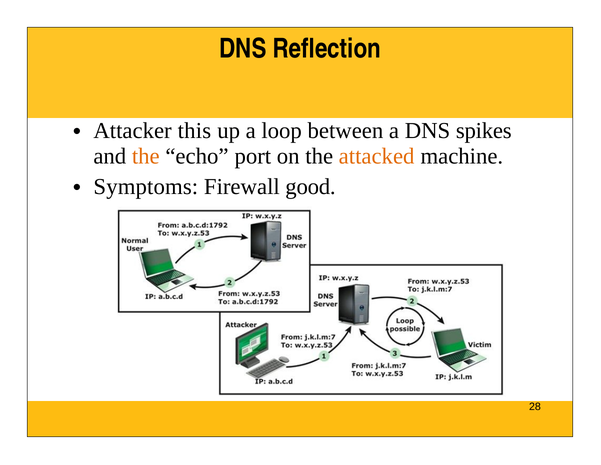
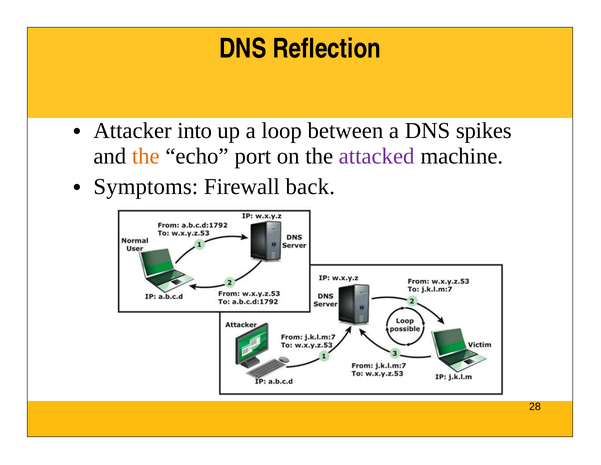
this: this -> into
attacked colour: orange -> purple
good: good -> back
